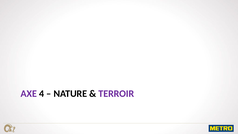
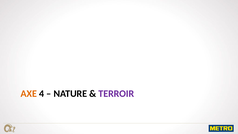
AXE colour: purple -> orange
